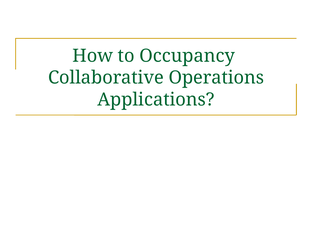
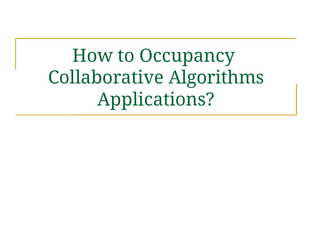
Operations: Operations -> Algorithms
